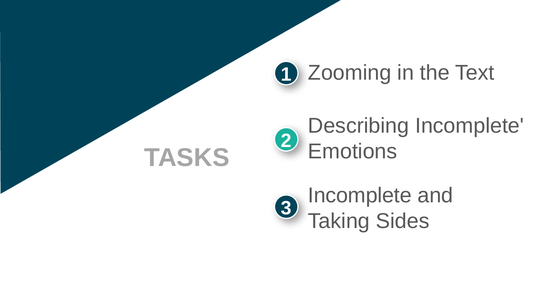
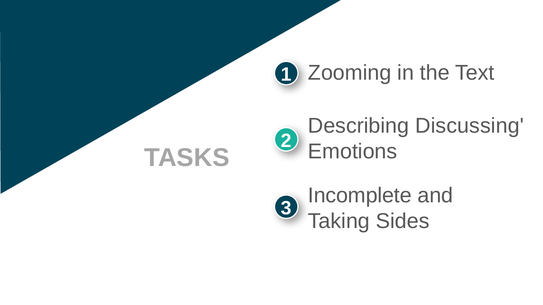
Describing Incomplete: Incomplete -> Discussing
